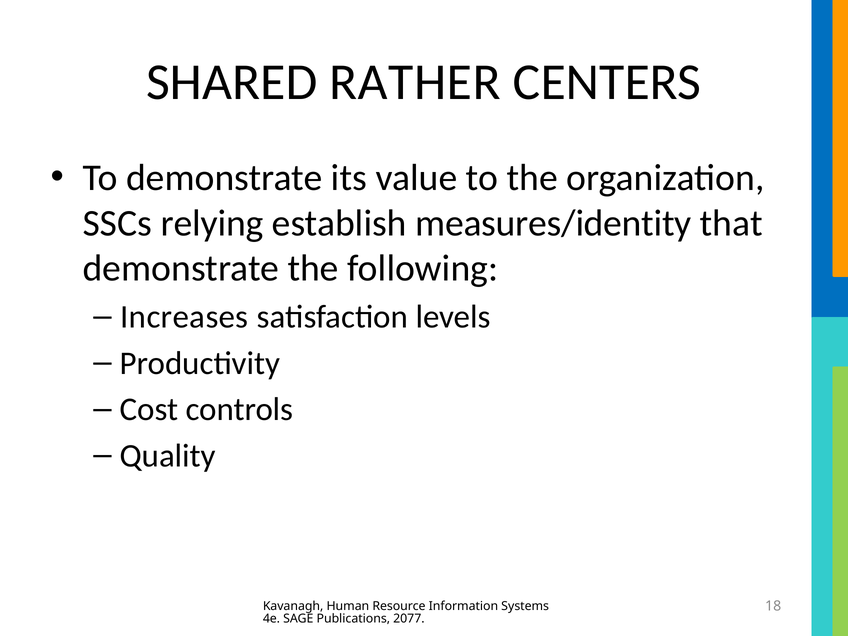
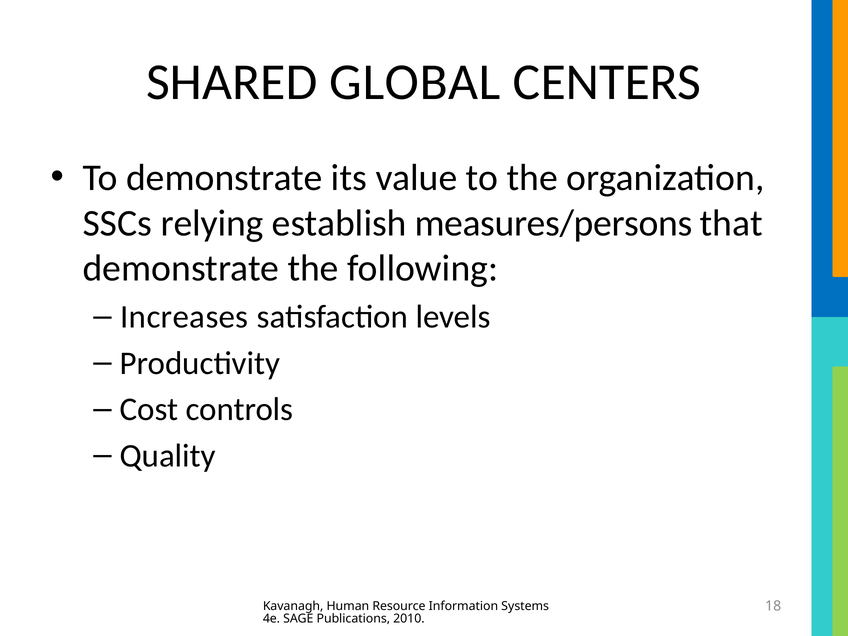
RATHER: RATHER -> GLOBAL
measures/identity: measures/identity -> measures/persons
2077: 2077 -> 2010
